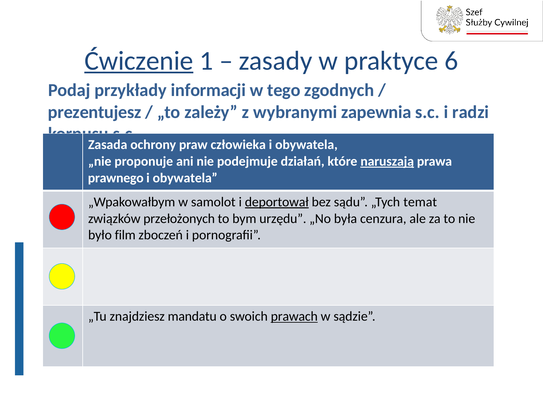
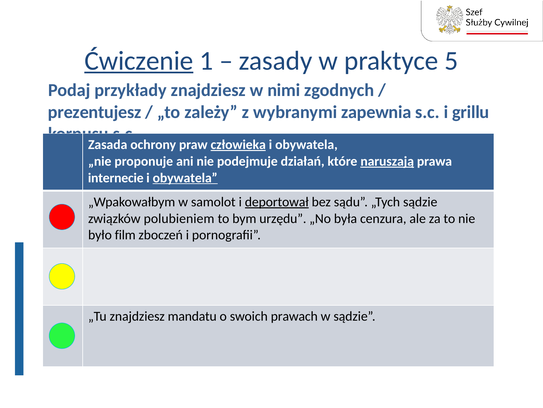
6: 6 -> 5
przykłady informacji: informacji -> znajdziesz
tego: tego -> nimi
radzi: radzi -> grillu
człowieka underline: none -> present
prawnego: prawnego -> internecie
obywatela at (185, 178) underline: none -> present
„Tych temat: temat -> sądzie
przełożonych: przełożonych -> polubieniem
prawach underline: present -> none
